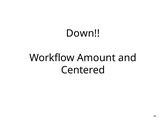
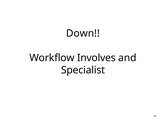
Amount: Amount -> Involves
Centered: Centered -> Specialist
